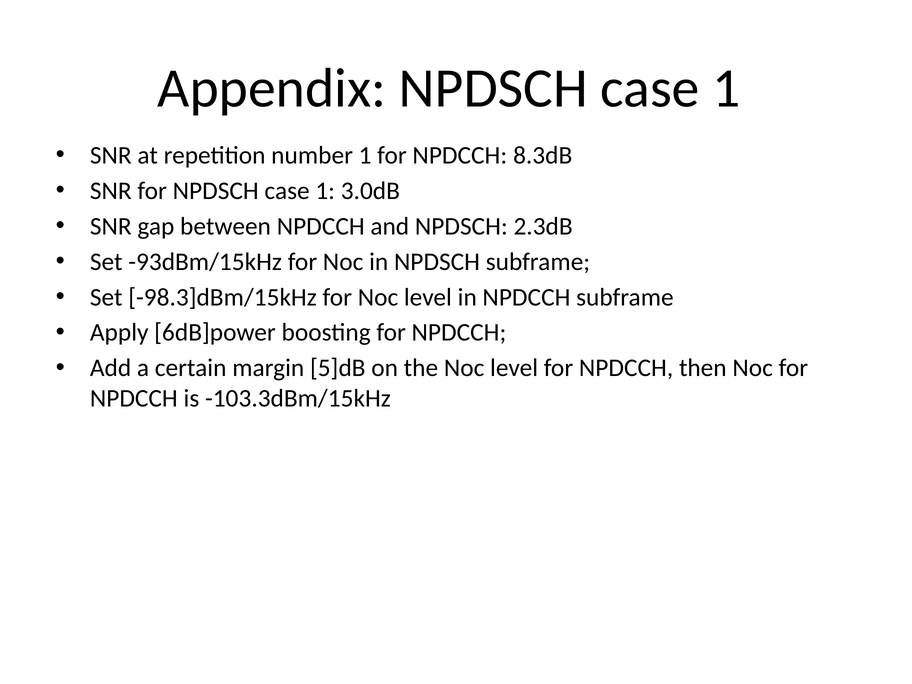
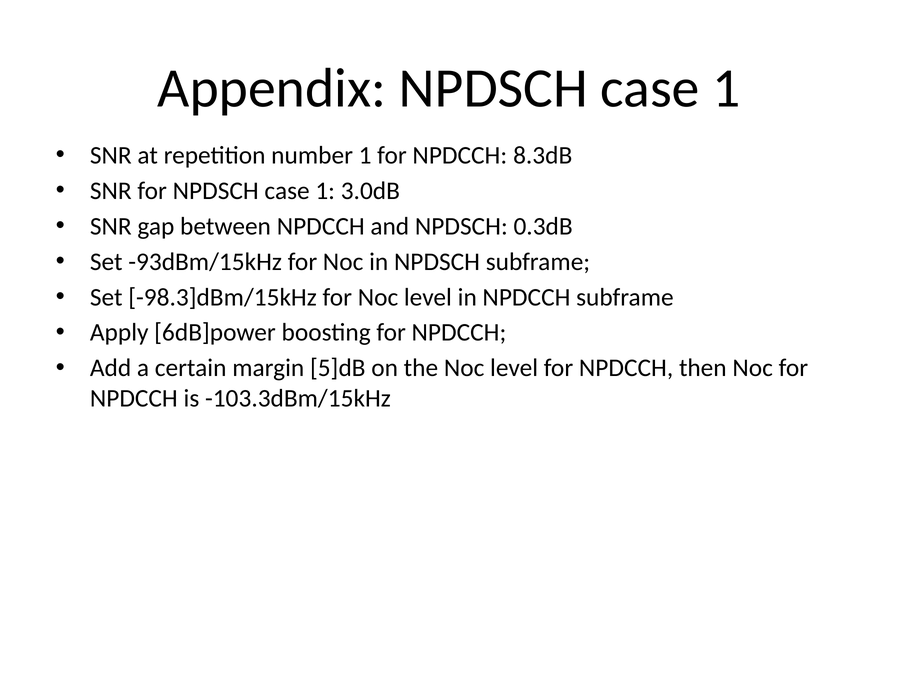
2.3dB: 2.3dB -> 0.3dB
